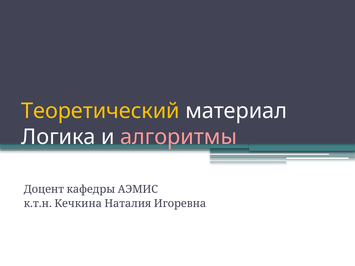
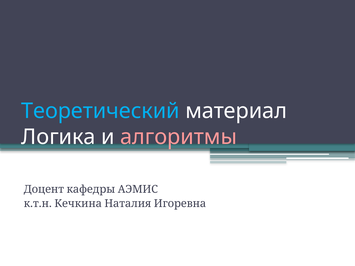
Теоретический colour: yellow -> light blue
